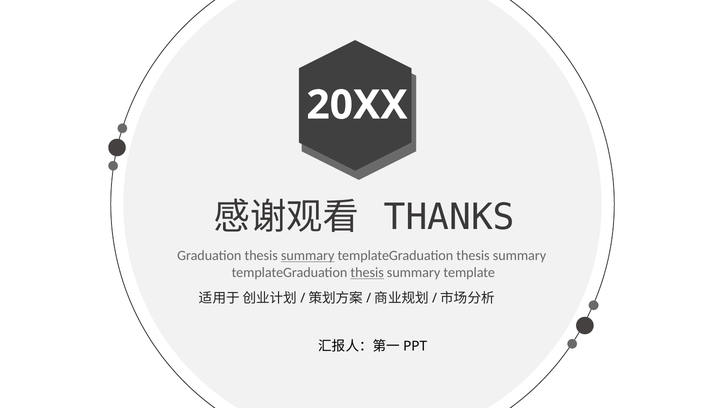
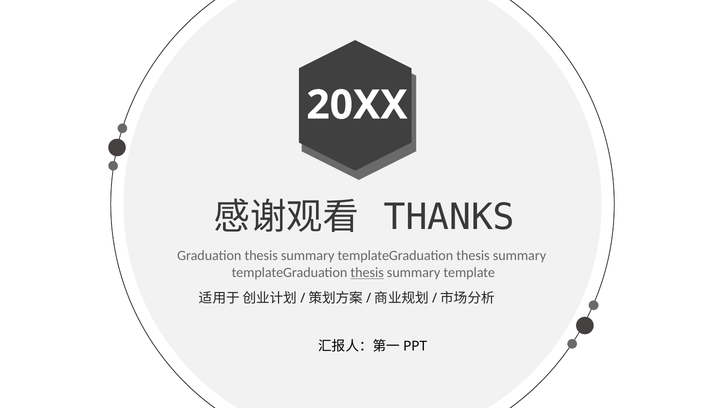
summary at (308, 256) underline: present -> none
